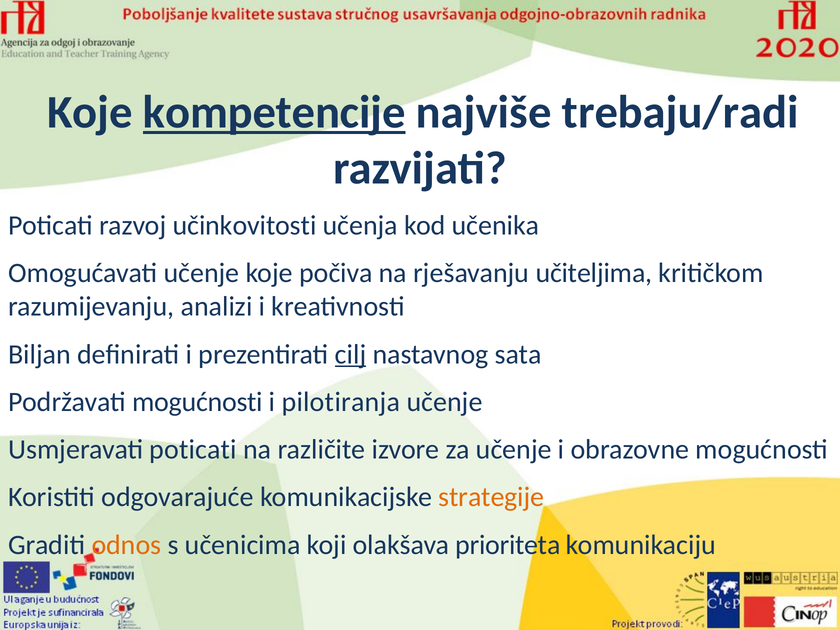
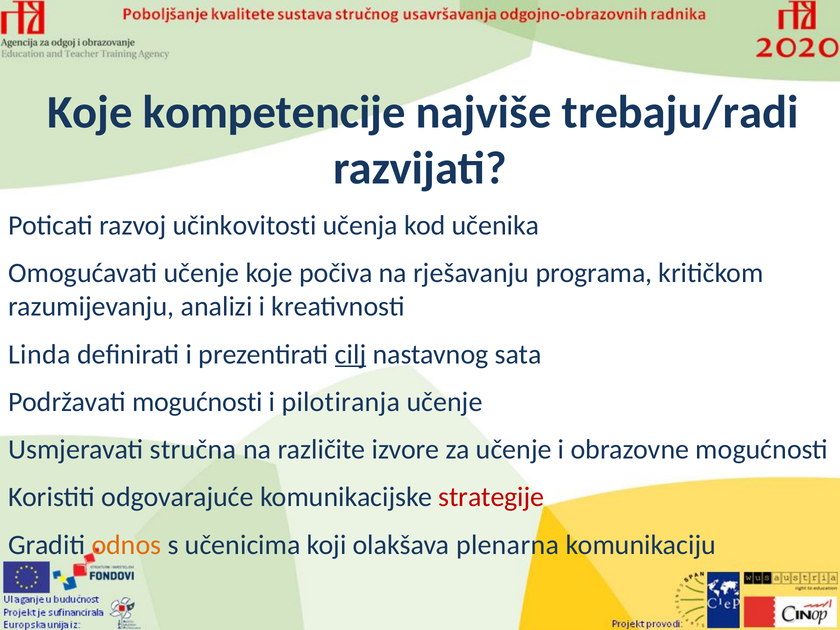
kompetencije underline: present -> none
učiteljima: učiteljima -> programa
Biljan: Biljan -> Linda
Usmjeravati poticati: poticati -> stručna
strategije colour: orange -> red
prioriteta: prioriteta -> plenarna
